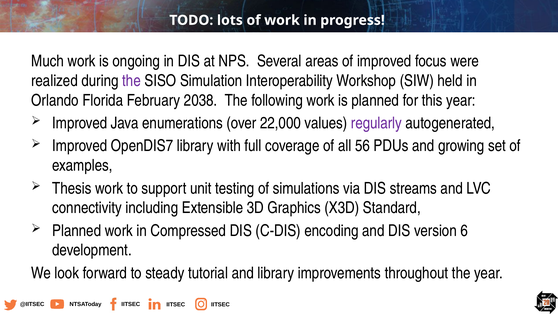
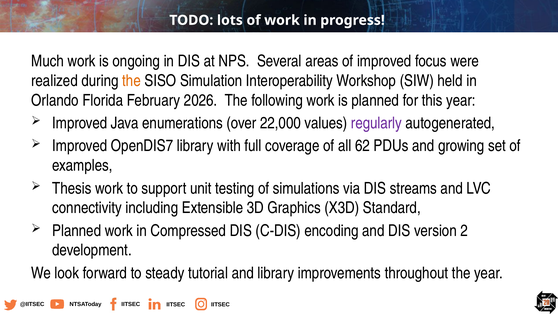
the at (131, 81) colour: purple -> orange
2038: 2038 -> 2026
56: 56 -> 62
6: 6 -> 2
